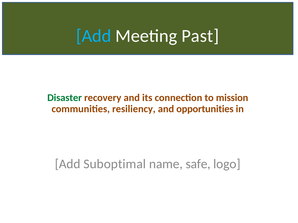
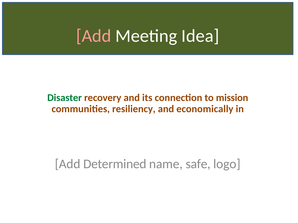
Add at (94, 36) colour: light blue -> pink
Past: Past -> Idea
opportunities: opportunities -> economically
Suboptimal: Suboptimal -> Determined
